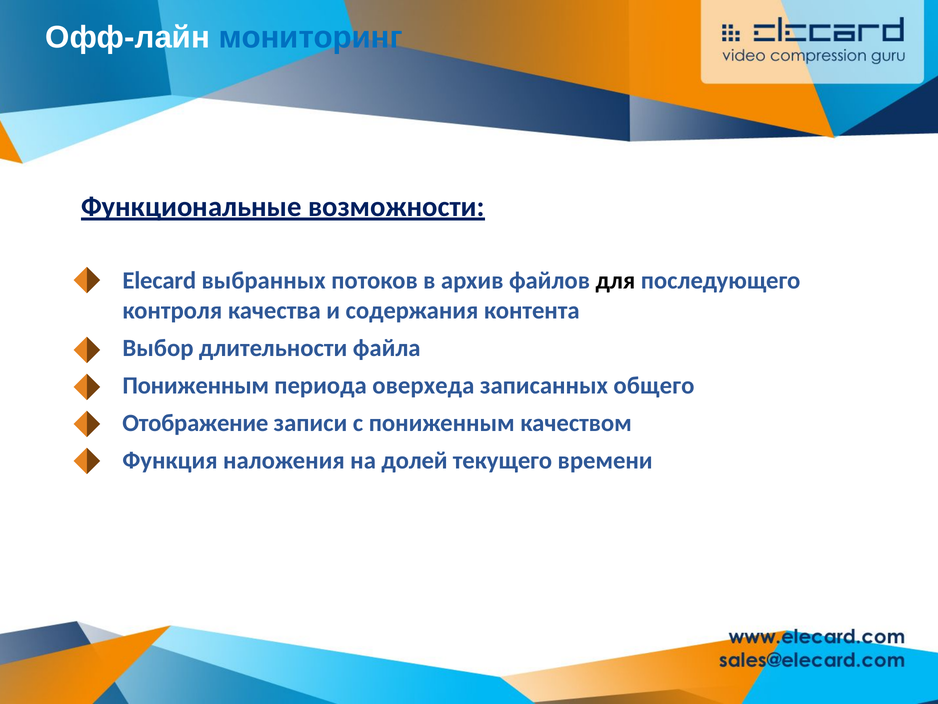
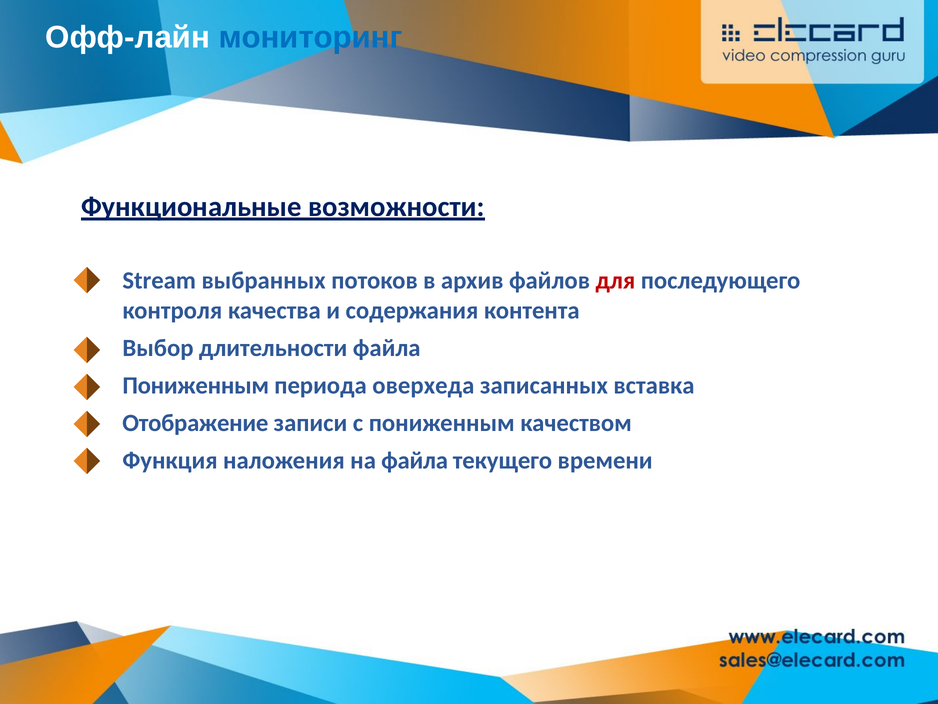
Elecard: Elecard -> Stream
для colour: black -> red
общего: общего -> вставка
на долей: долей -> файла
